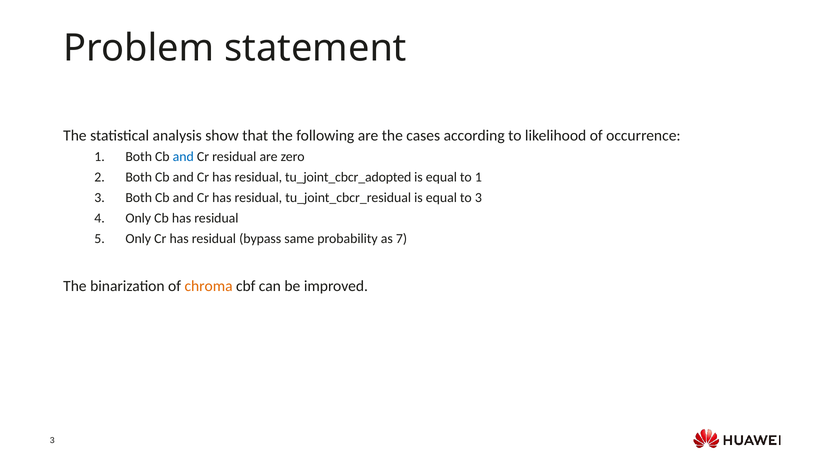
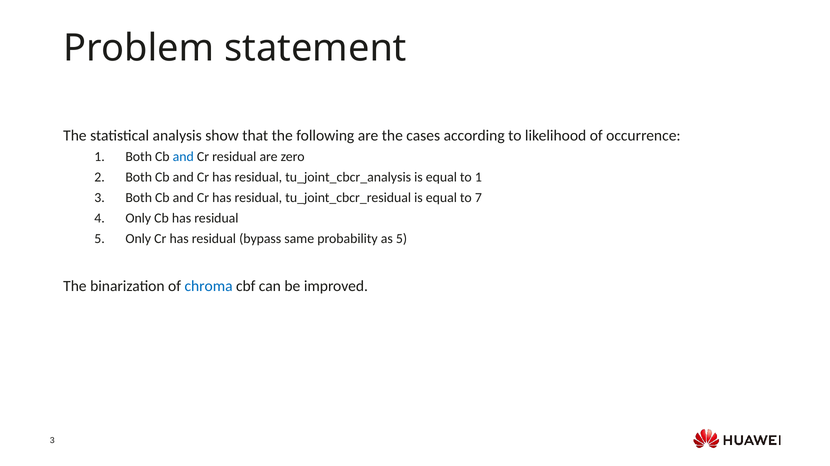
tu_joint_cbcr_adopted: tu_joint_cbcr_adopted -> tu_joint_cbcr_analysis
to 3: 3 -> 7
as 7: 7 -> 5
chroma colour: orange -> blue
